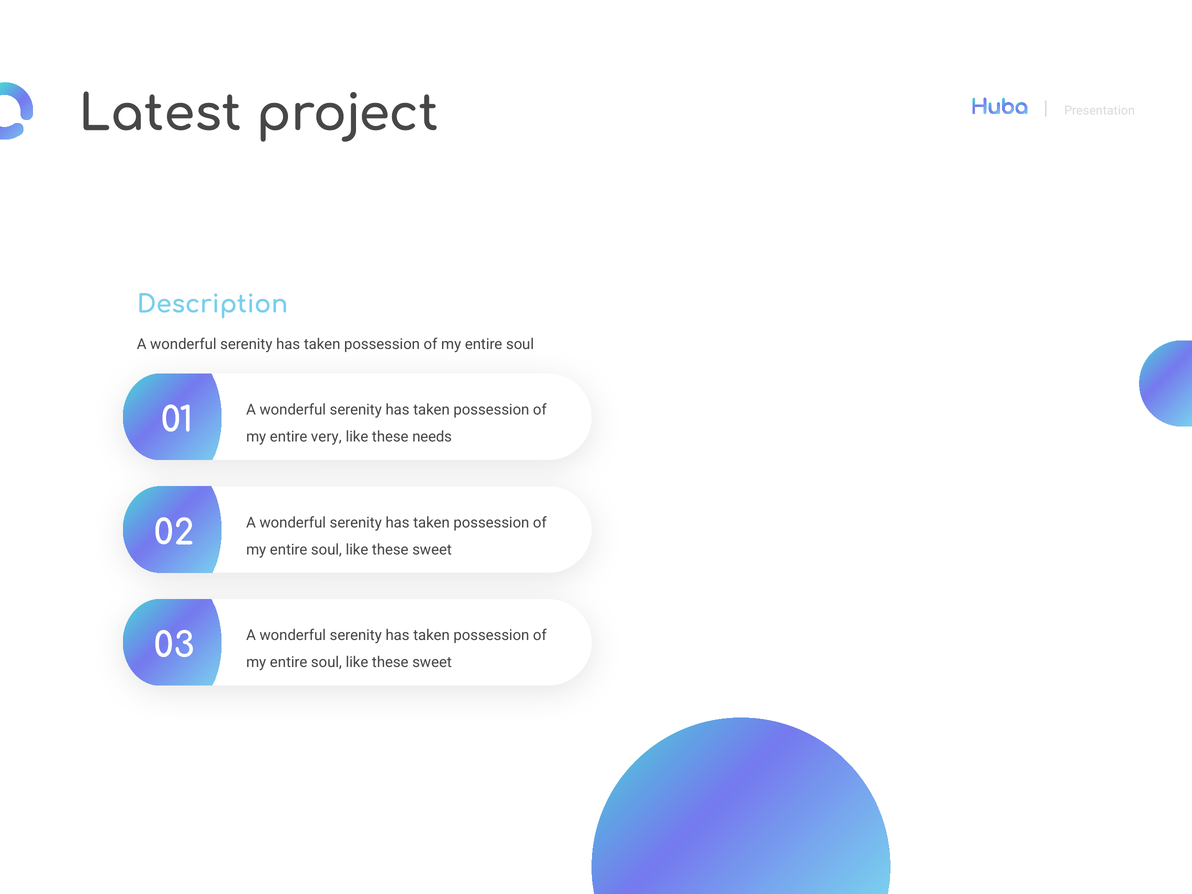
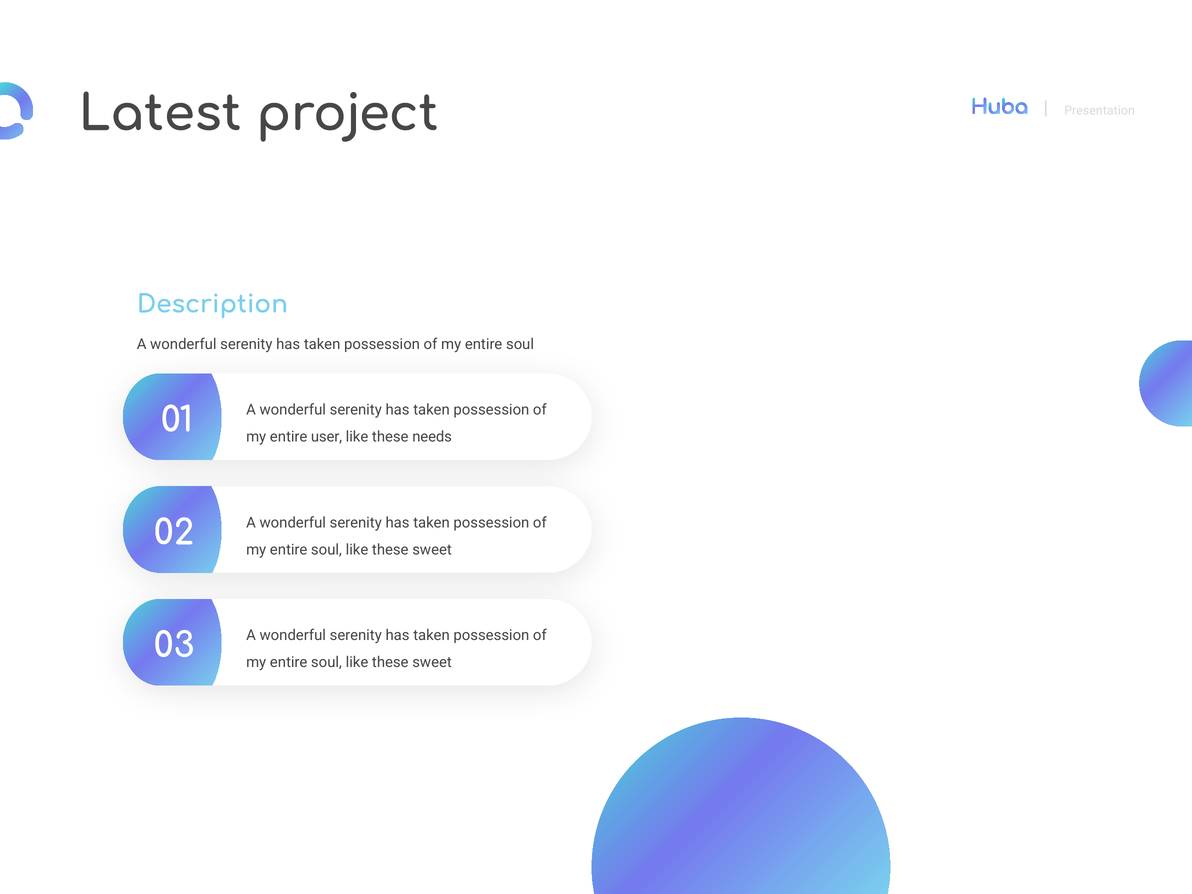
very: very -> user
